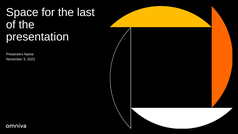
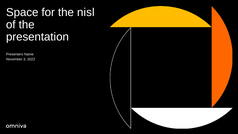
last: last -> nisl
